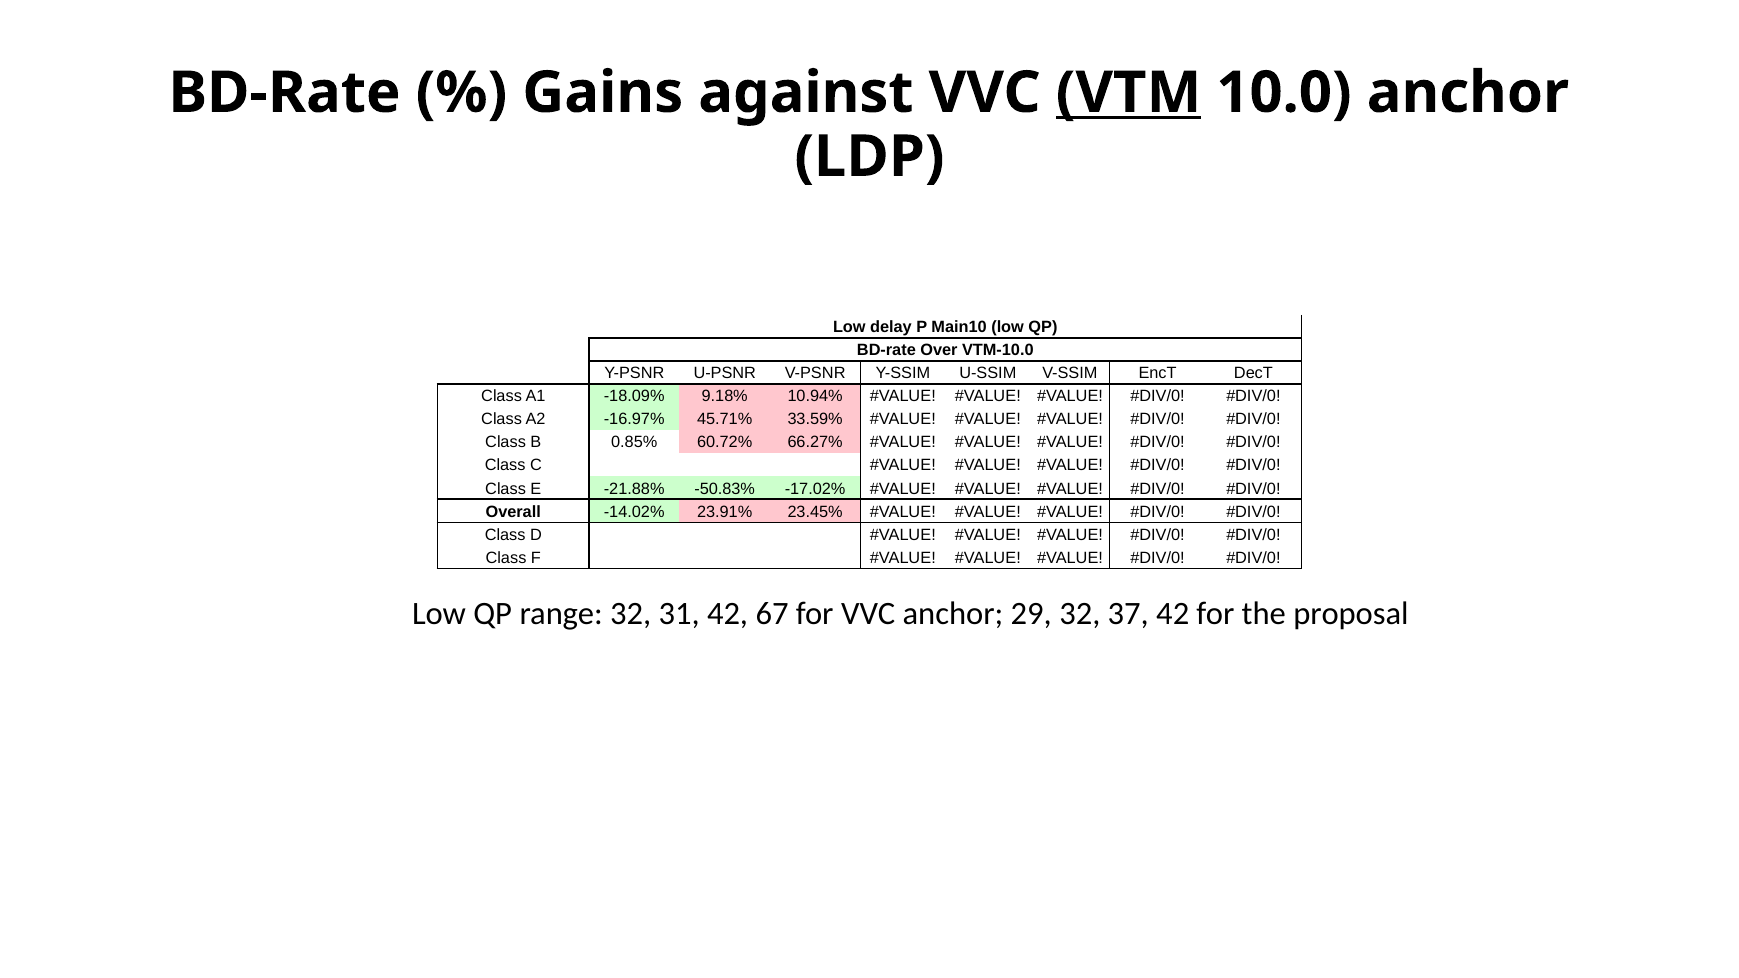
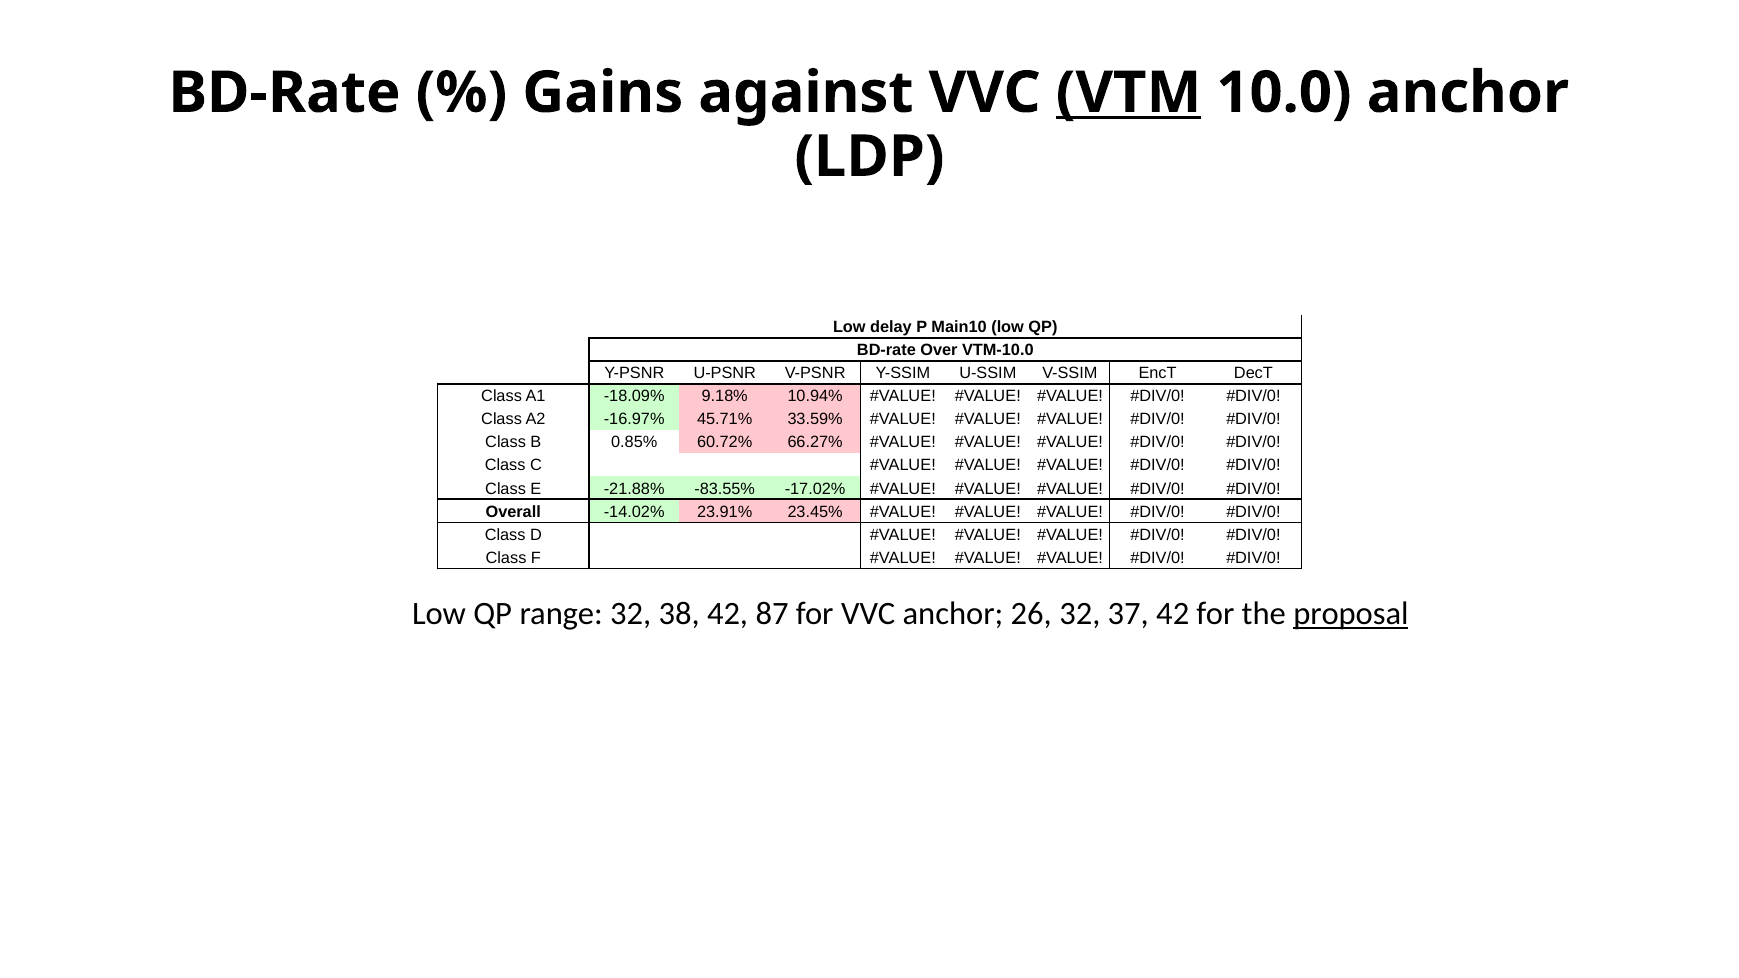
-50.83%: -50.83% -> -83.55%
31: 31 -> 38
67: 67 -> 87
29: 29 -> 26
proposal underline: none -> present
